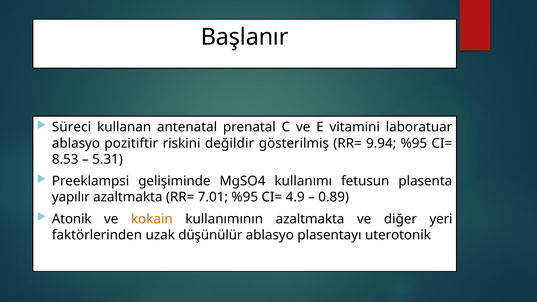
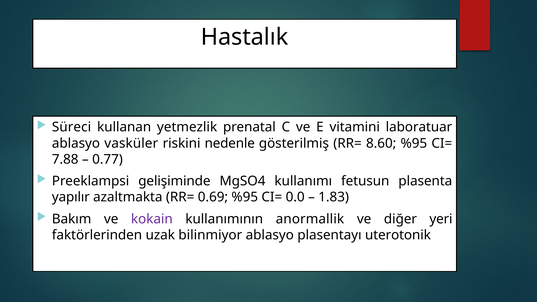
Başlanır: Başlanır -> Hastalık
antenatal: antenatal -> yetmezlik
pozitiftir: pozitiftir -> vasküler
değildir: değildir -> nedenle
9.94: 9.94 -> 8.60
8.53: 8.53 -> 7.88
5.31: 5.31 -> 0.77
7.01: 7.01 -> 0.69
4.9: 4.9 -> 0.0
0.89: 0.89 -> 1.83
Atonik: Atonik -> Bakım
kokain colour: orange -> purple
kullanımının azaltmakta: azaltmakta -> anormallik
düşünülür: düşünülür -> bilinmiyor
